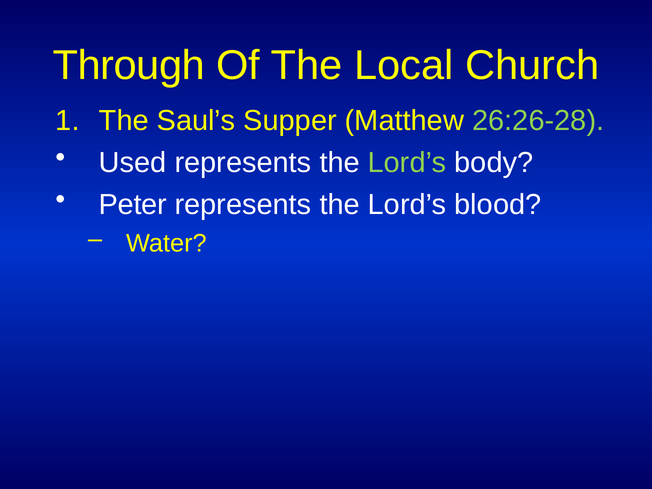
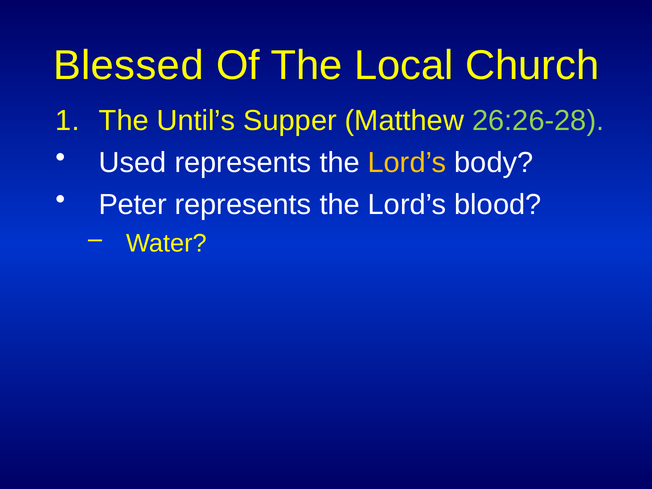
Through: Through -> Blessed
Saul’s: Saul’s -> Until’s
Lord’s at (407, 162) colour: light green -> yellow
